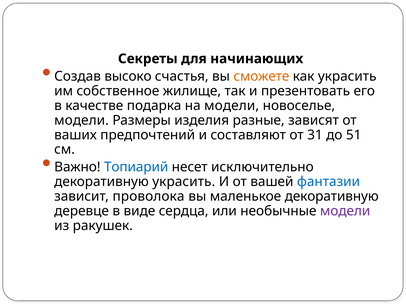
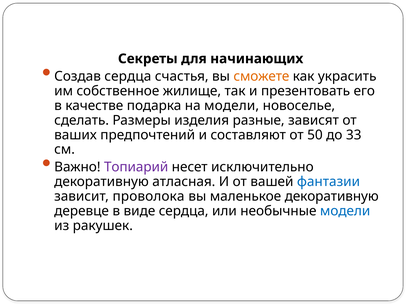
Создав высоко: высоко -> сердца
модели at (82, 120): модели -> сделать
31: 31 -> 50
51: 51 -> 33
Топиарий colour: blue -> purple
декоративную украсить: украсить -> атласная
модели at (345, 211) colour: purple -> blue
